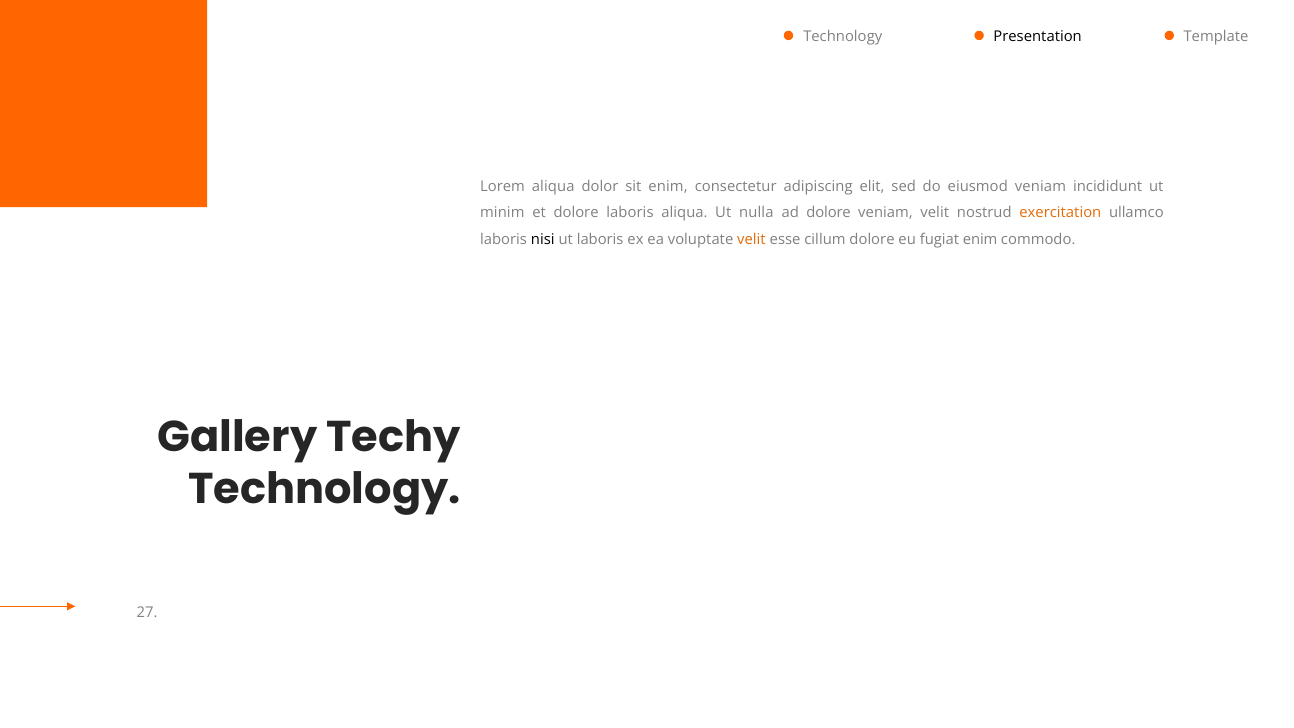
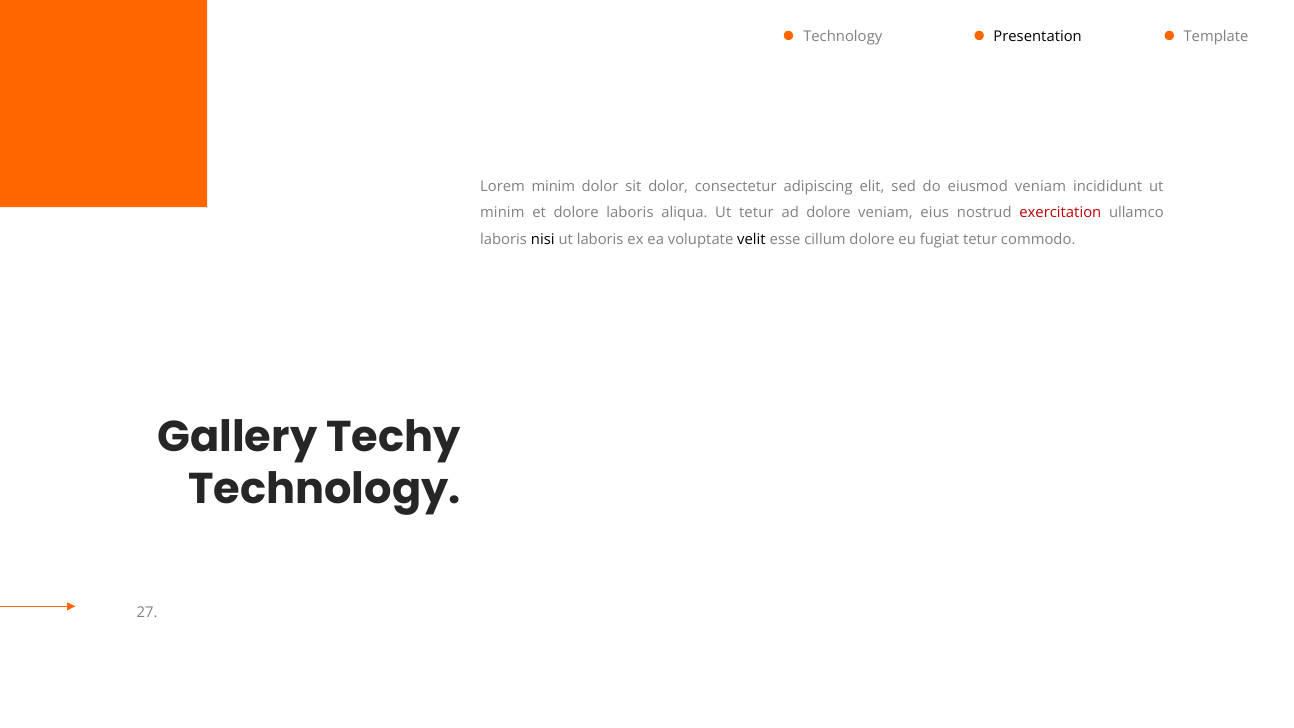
Lorem aliqua: aliqua -> minim
sit enim: enim -> dolor
Ut nulla: nulla -> tetur
veniam velit: velit -> eius
exercitation colour: orange -> red
velit at (751, 240) colour: orange -> black
fugiat enim: enim -> tetur
